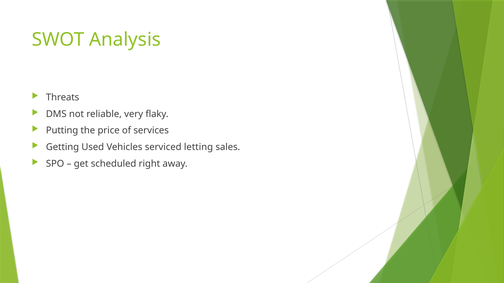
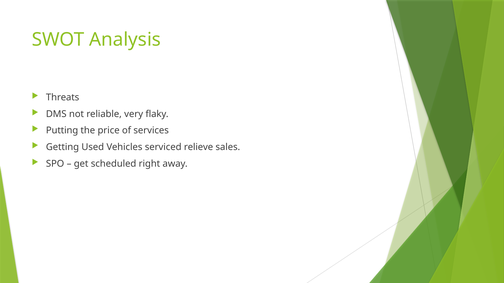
letting: letting -> relieve
